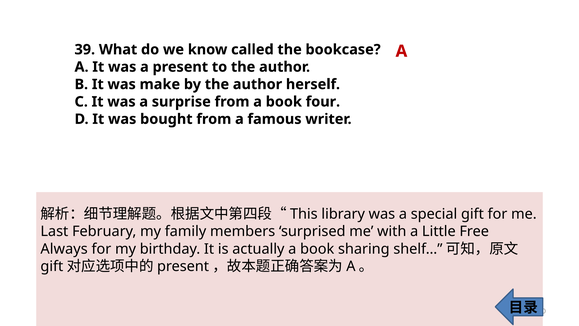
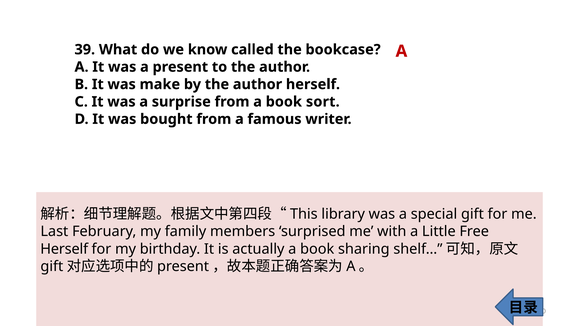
four: four -> sort
Always at (64, 249): Always -> Herself
